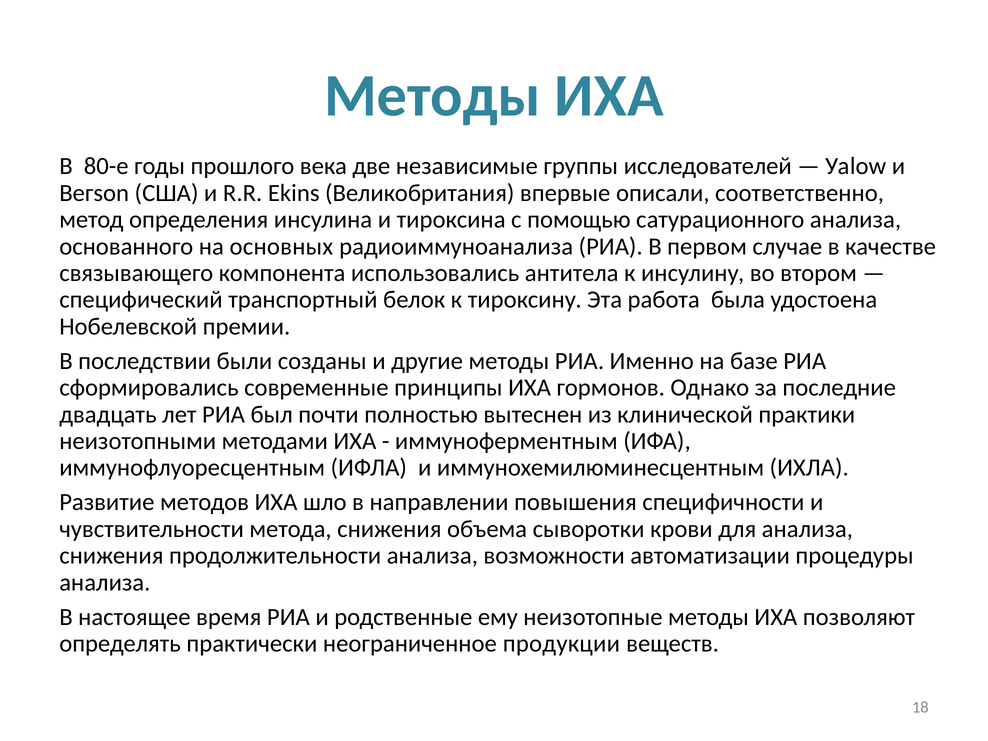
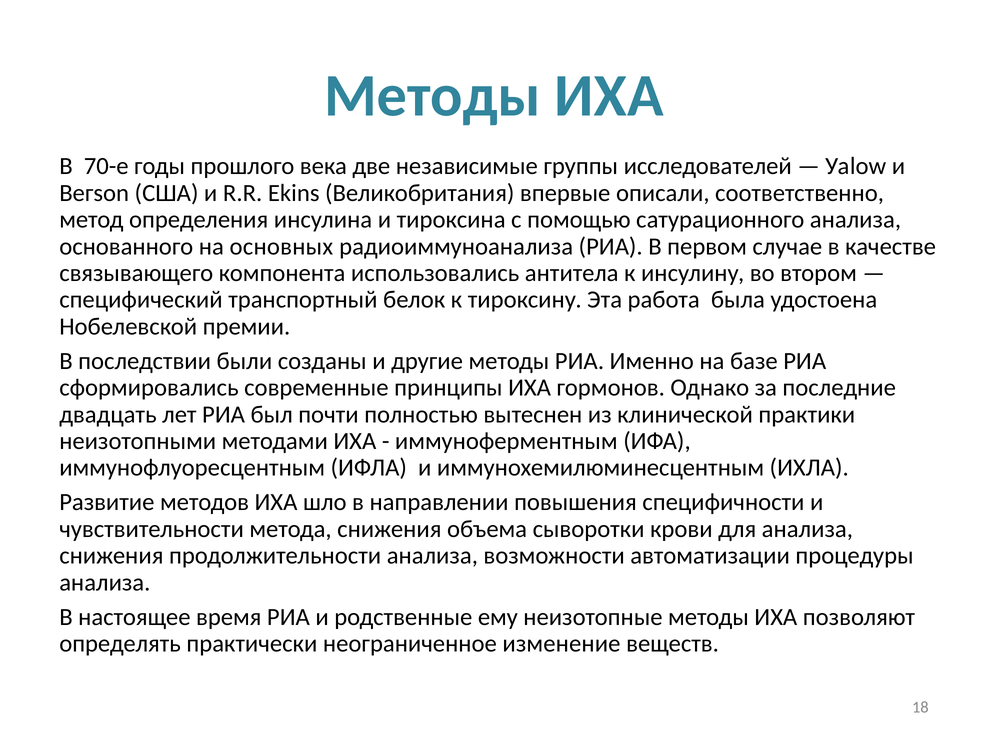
80-е: 80-е -> 70-е
продукции: продукции -> изменение
